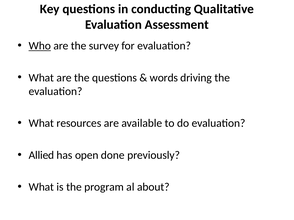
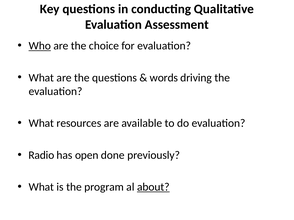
survey: survey -> choice
Allied: Allied -> Radio
about underline: none -> present
